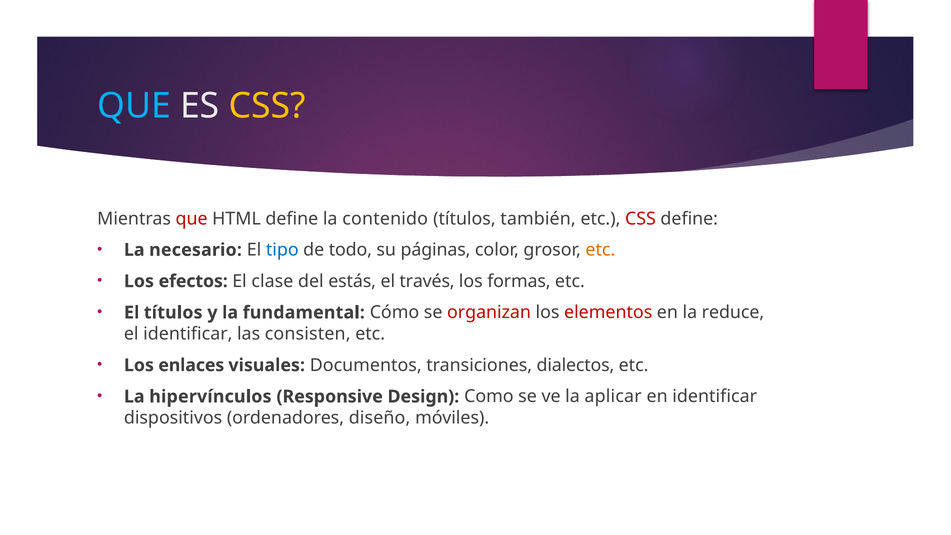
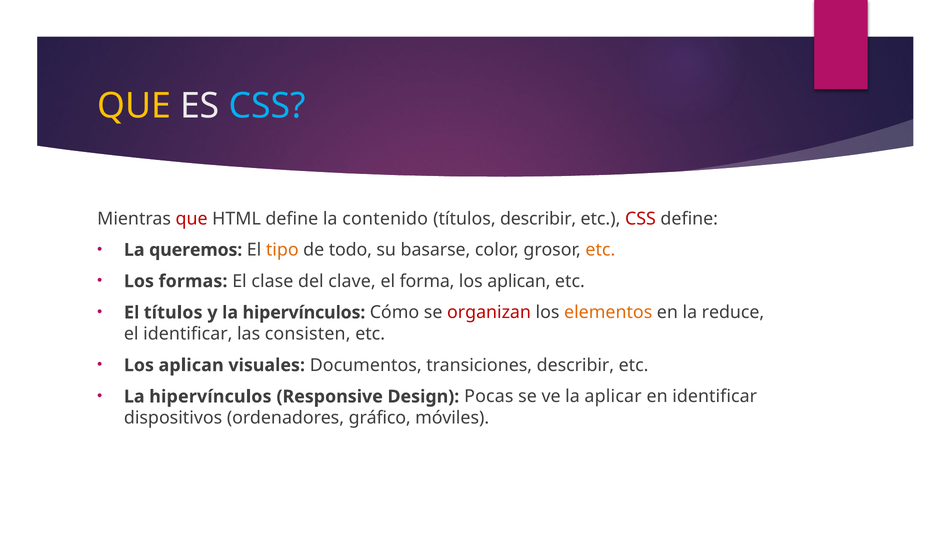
QUE at (134, 106) colour: light blue -> yellow
CSS at (267, 106) colour: yellow -> light blue
títulos también: también -> describir
necesario: necesario -> queremos
tipo colour: blue -> orange
páginas: páginas -> basarse
efectos: efectos -> formas
estás: estás -> clave
través: través -> forma
formas at (519, 281): formas -> aplican
y la fundamental: fundamental -> hipervínculos
elementos colour: red -> orange
enlaces at (191, 365): enlaces -> aplican
transiciones dialectos: dialectos -> describir
Como: Como -> Pocas
diseño: diseño -> gráfico
